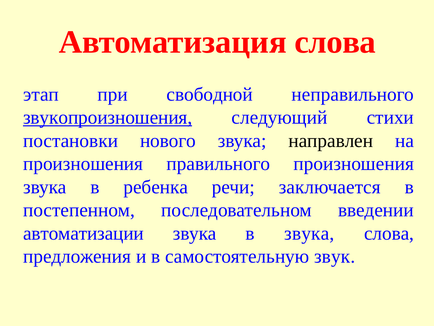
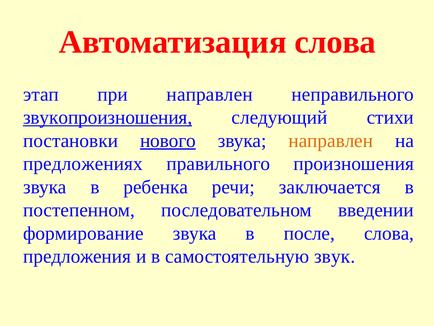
при свободной: свободной -> направлен
нового underline: none -> present
направлен at (331, 140) colour: black -> orange
произношения at (83, 164): произношения -> предложениях
автоматизации: автоматизации -> формирование
в звука: звука -> после
